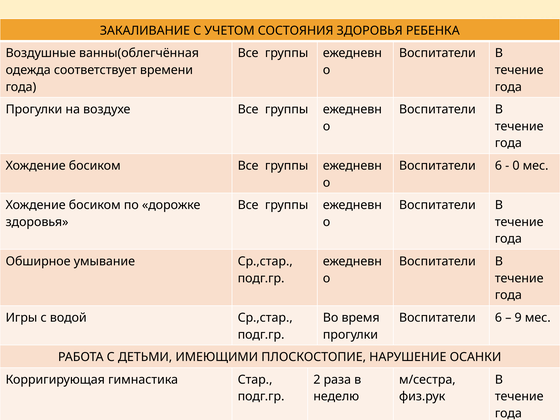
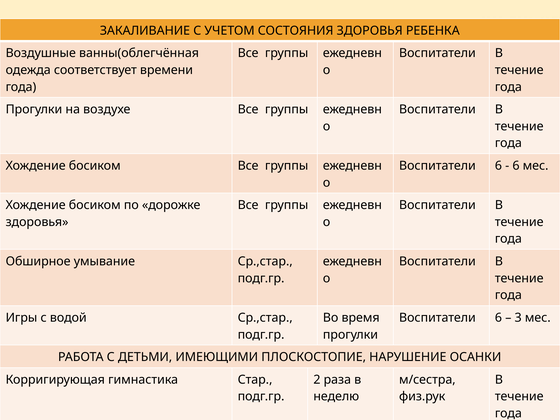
0 at (516, 166): 0 -> 6
9: 9 -> 3
